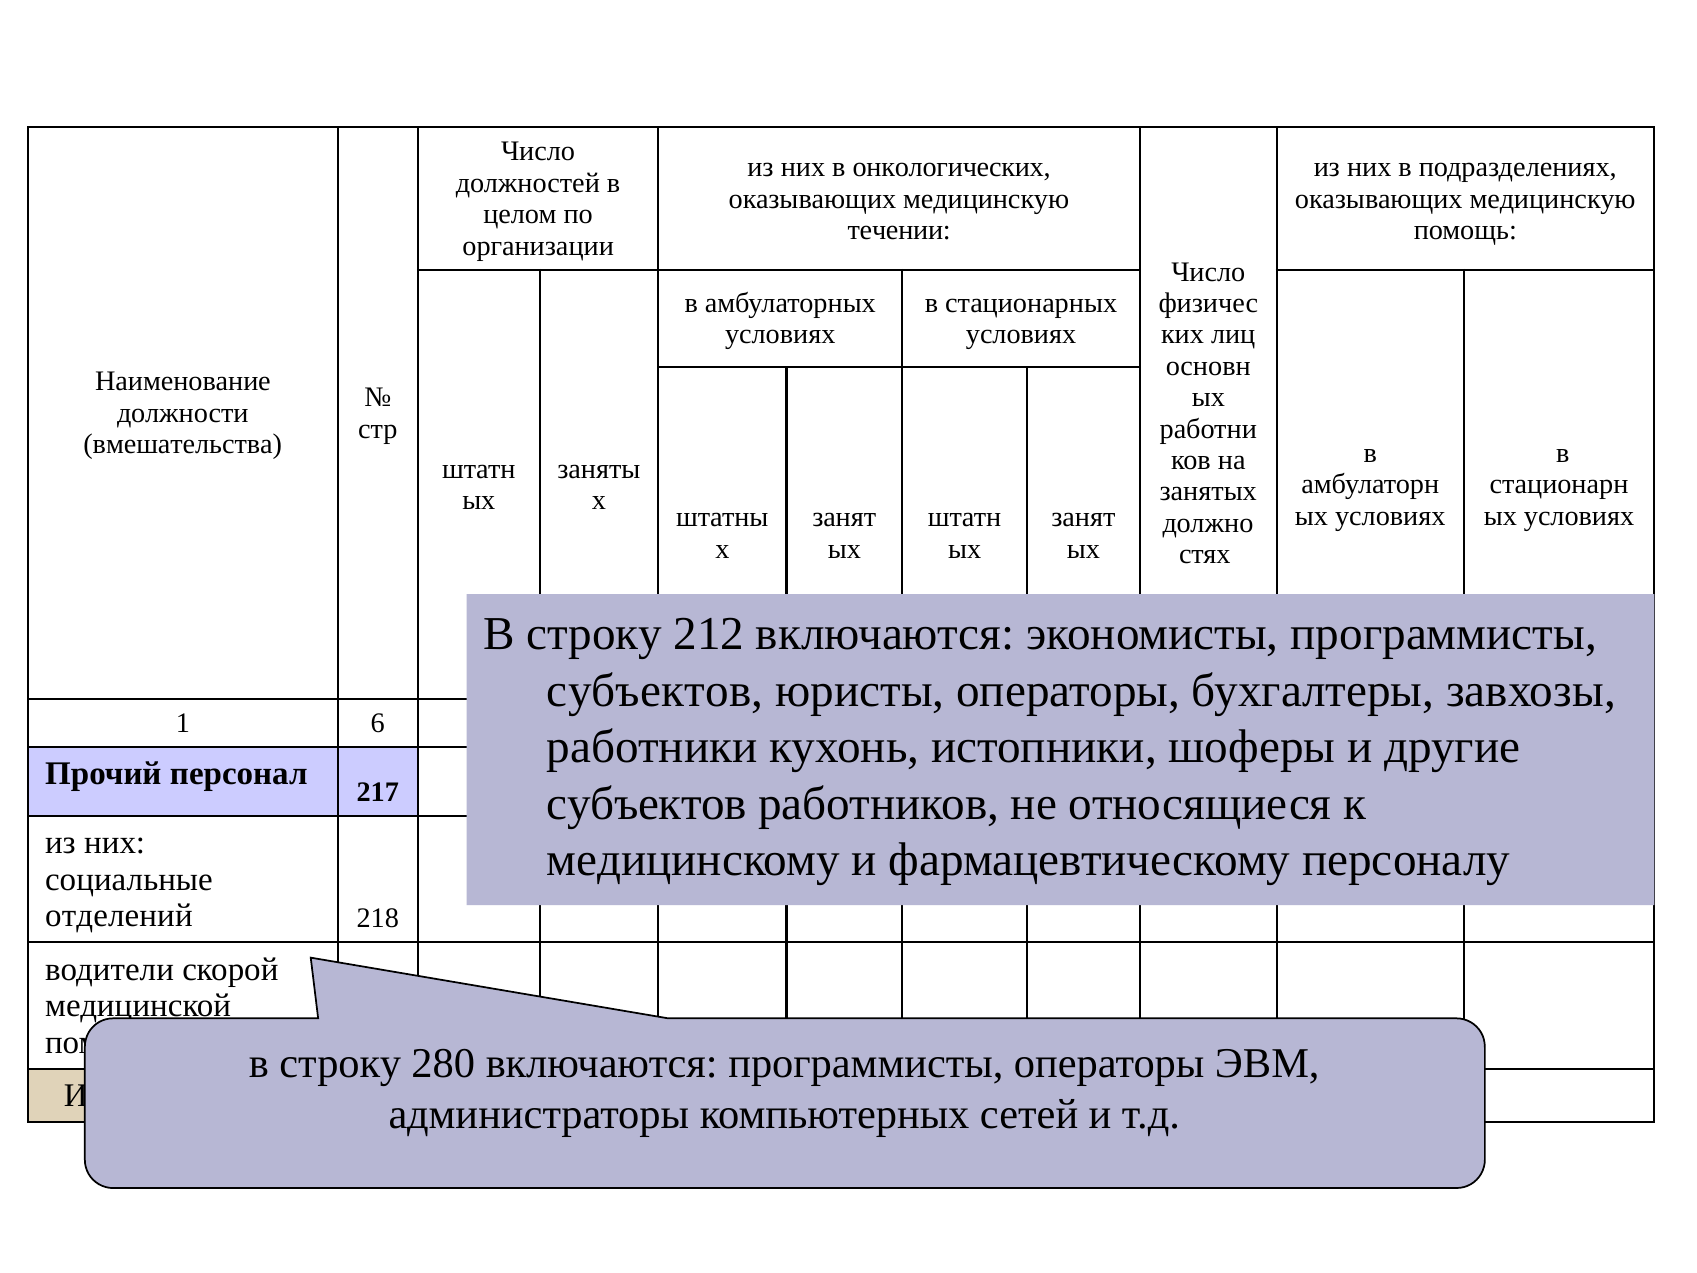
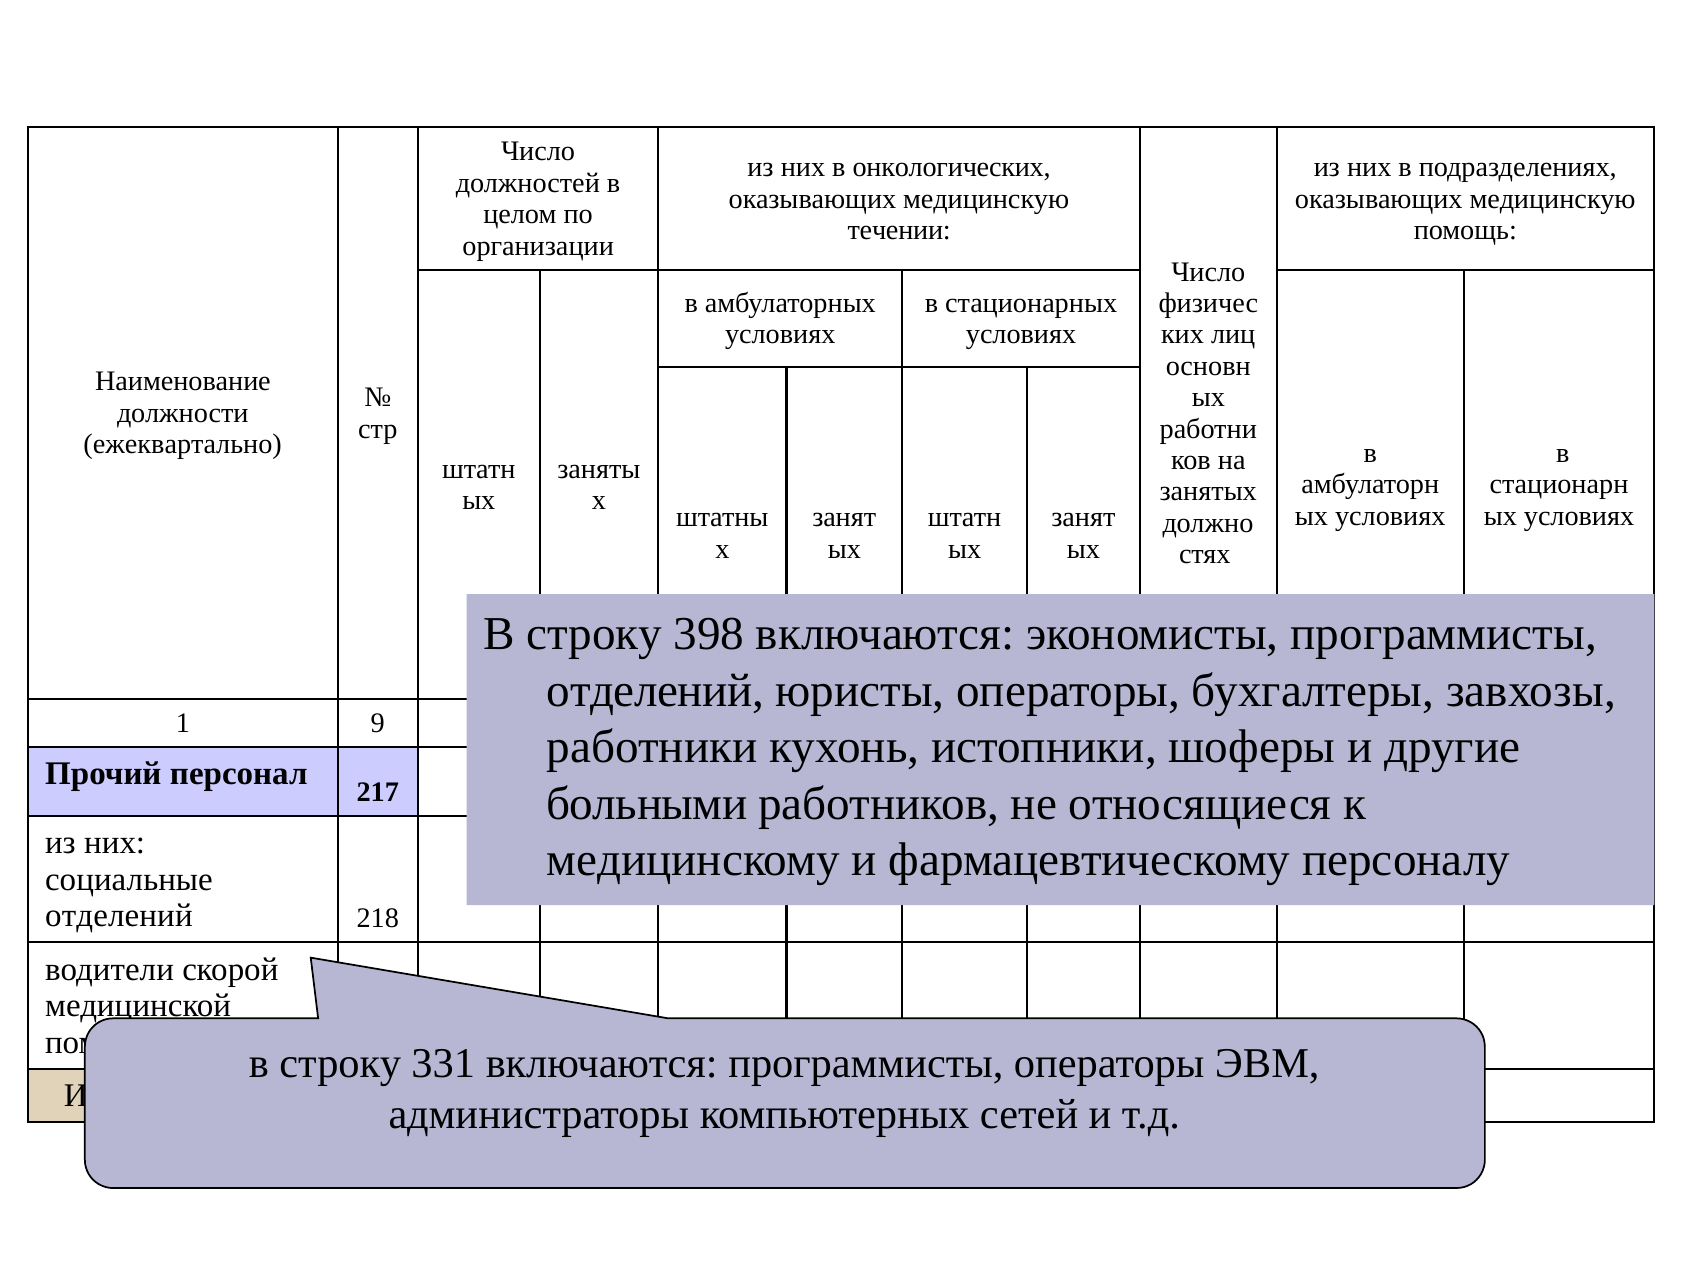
вмешательства: вмешательства -> ежеквартально
212: 212 -> 398
субъектов at (655, 690): субъектов -> отделений
1 6: 6 -> 9
субъектов at (647, 804): субъектов -> больными
280: 280 -> 331
